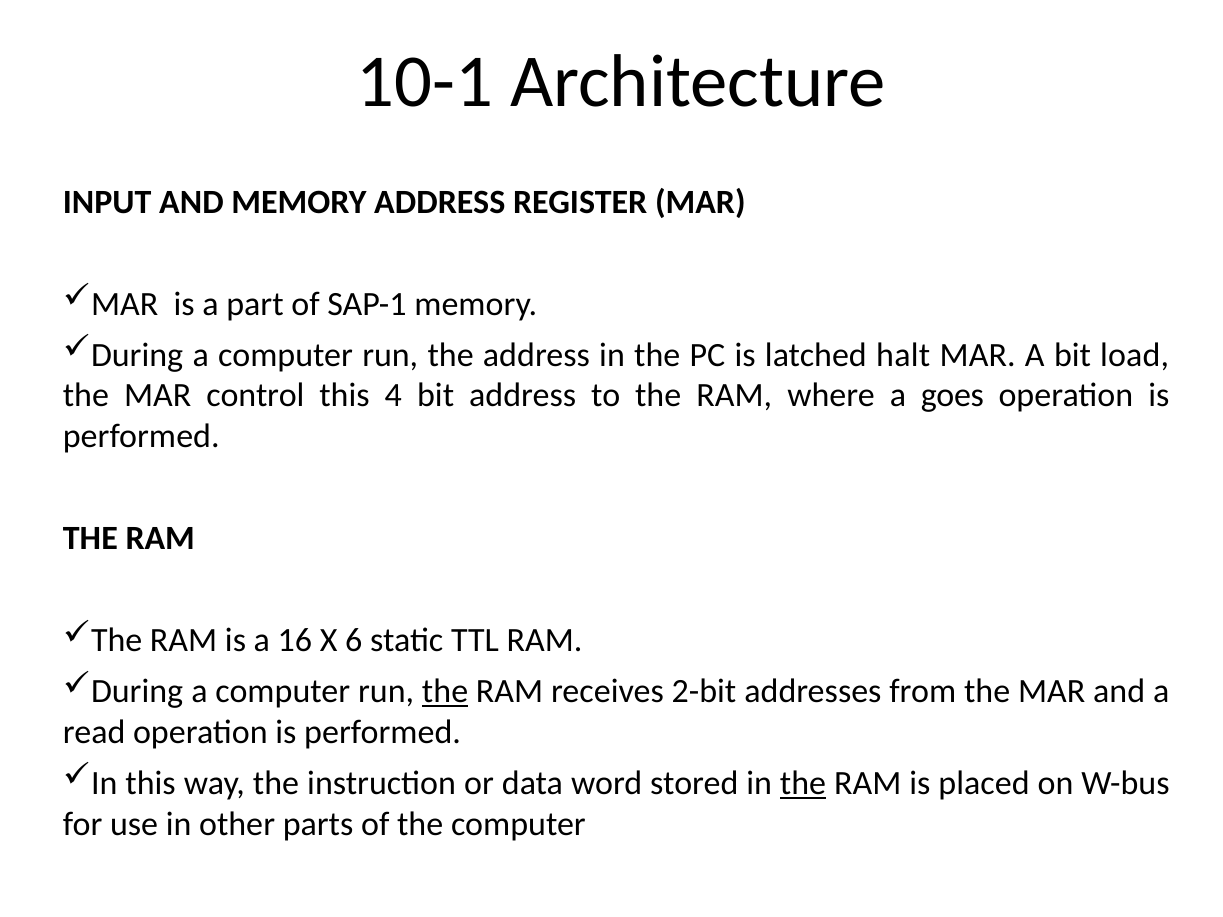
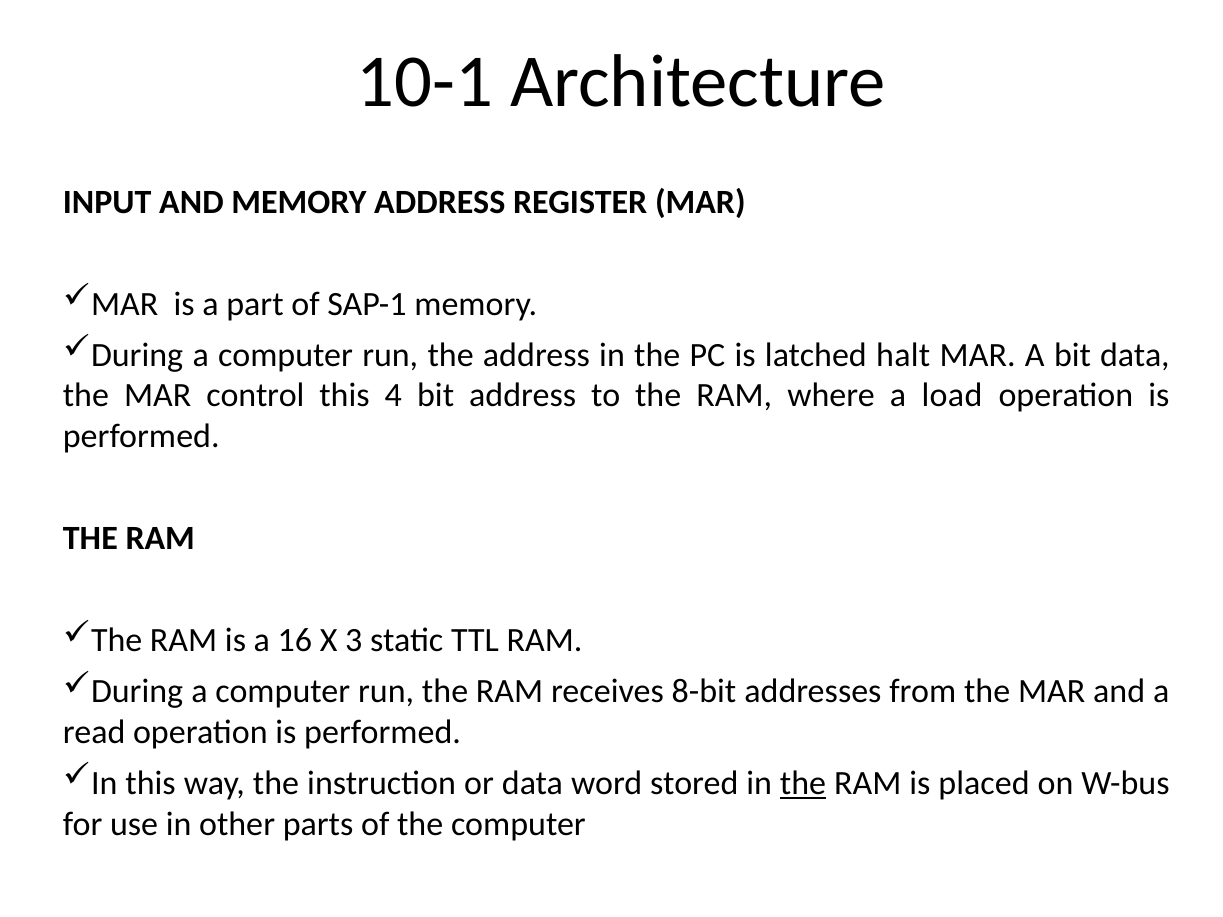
bit load: load -> data
goes: goes -> load
6: 6 -> 3
the at (445, 692) underline: present -> none
2-bit: 2-bit -> 8-bit
